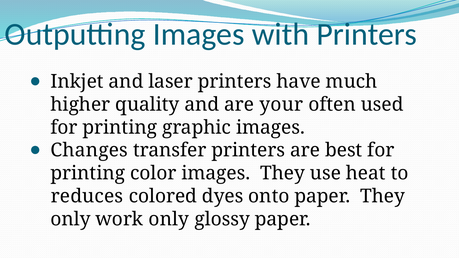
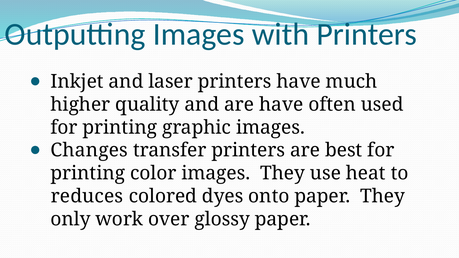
are your: your -> have
work only: only -> over
